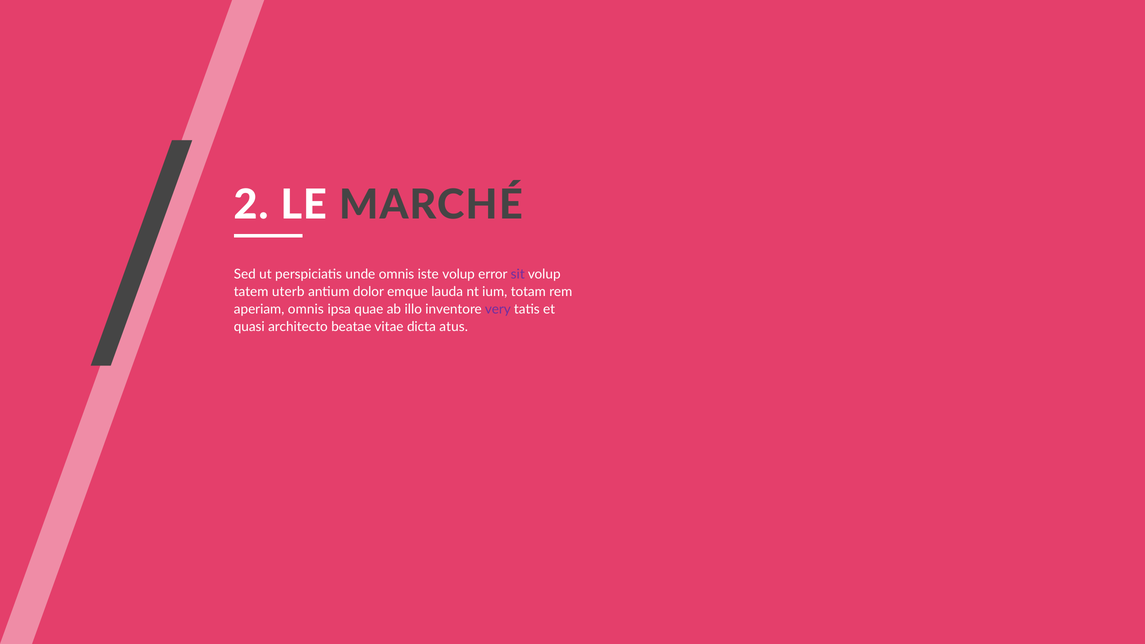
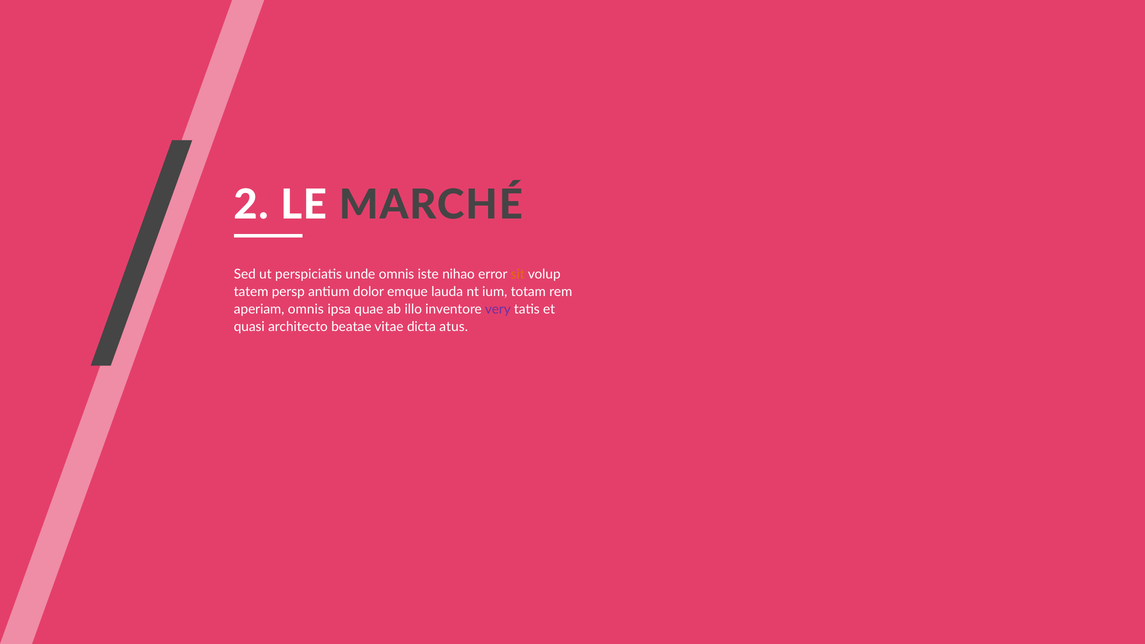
iste volup: volup -> nihao
sit colour: purple -> orange
uterb: uterb -> persp
